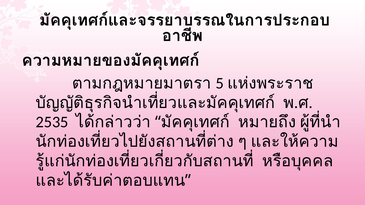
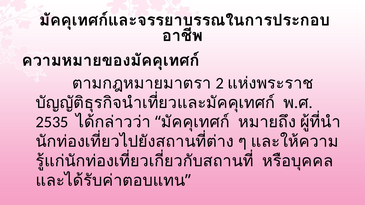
5: 5 -> 2
